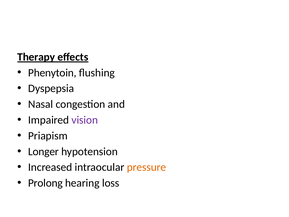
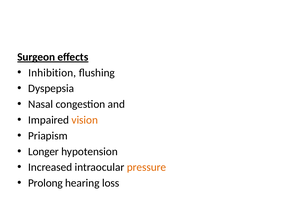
Therapy: Therapy -> Surgeon
Phenytoin: Phenytoin -> Inhibition
vision colour: purple -> orange
